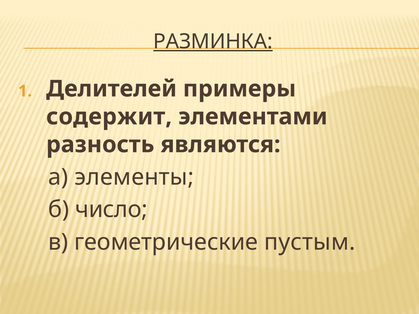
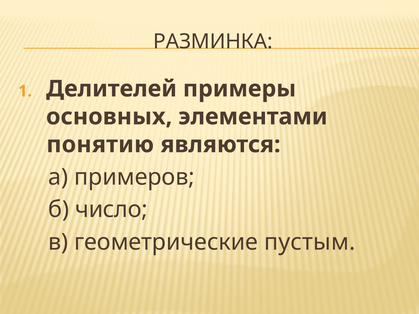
РАЗМИНКА underline: present -> none
содержит: содержит -> основных
разность: разность -> понятию
элементы: элементы -> примеров
